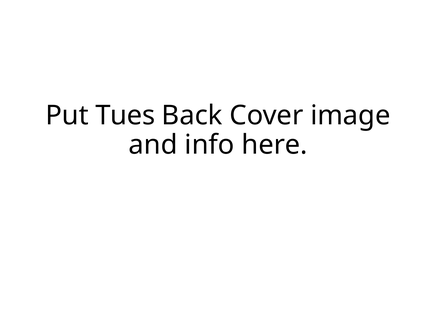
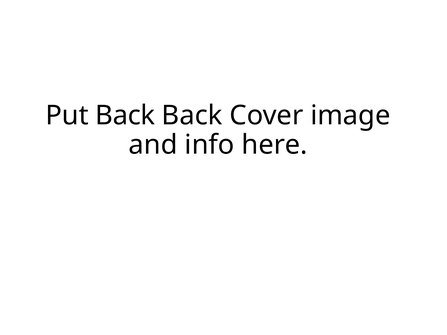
Put Tues: Tues -> Back
